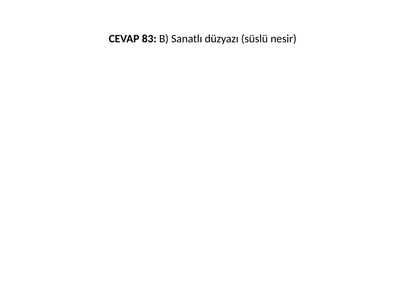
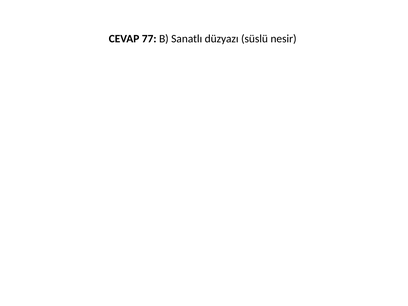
83: 83 -> 77
